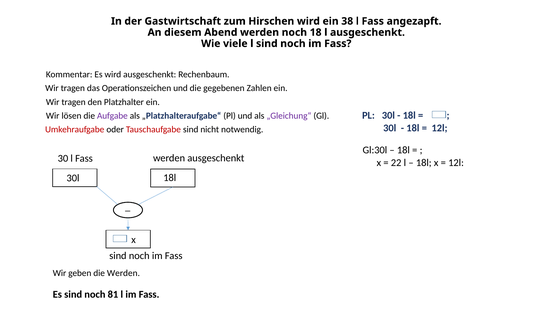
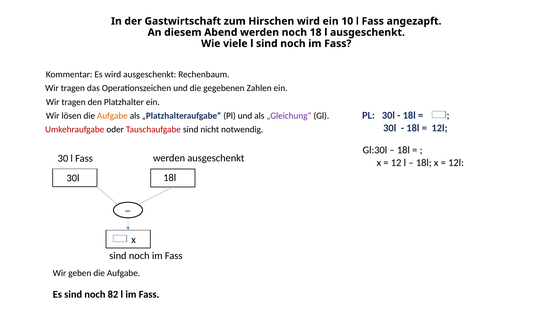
38: 38 -> 10
Aufgabe at (112, 116) colour: purple -> orange
22: 22 -> 12
geben die Werden: Werden -> Aufgabe
81: 81 -> 82
